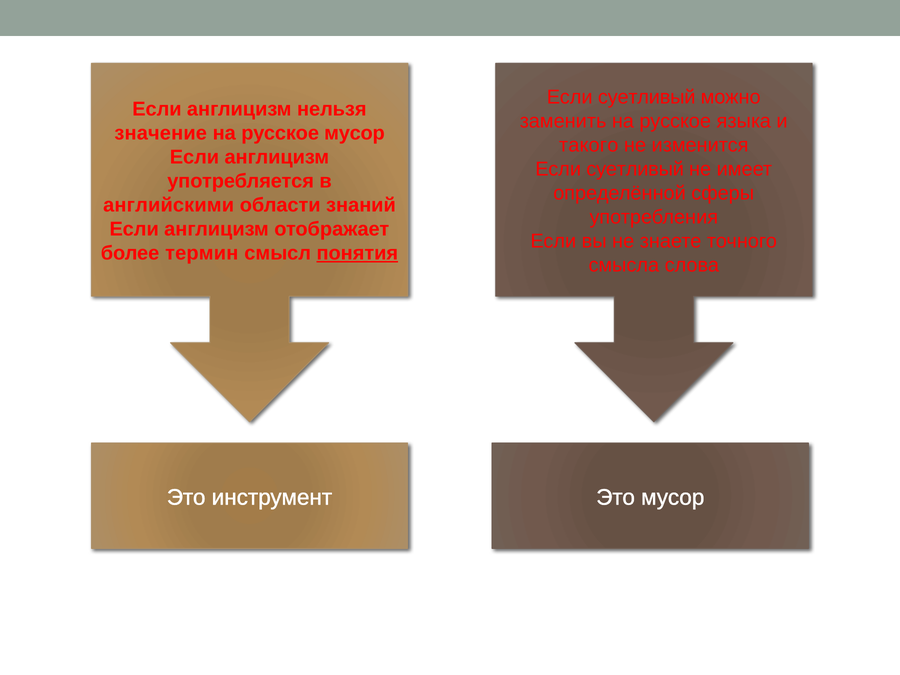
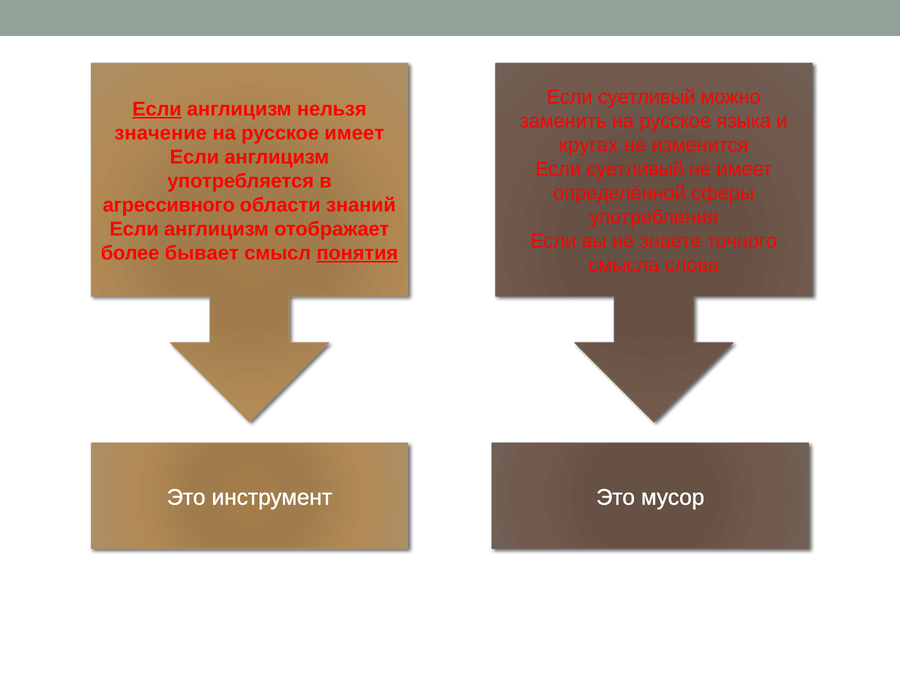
Если at (157, 109) underline: none -> present
русское мусор: мусор -> имеет
такого: такого -> кругах
английскими: английскими -> агрессивного
термин: термин -> бывает
